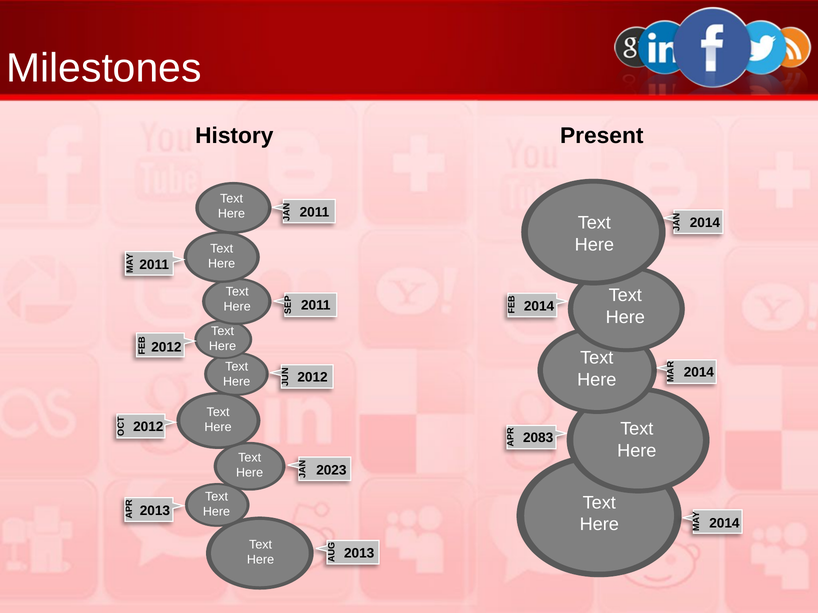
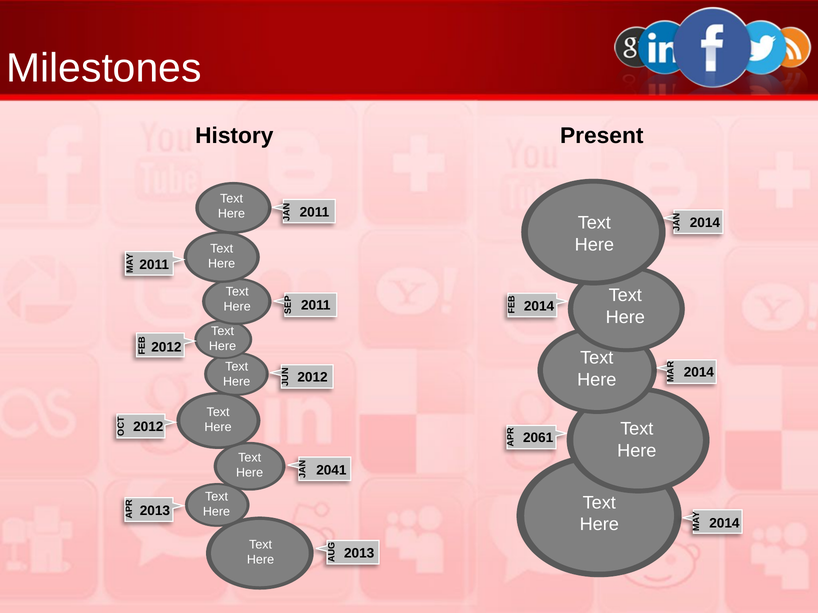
2083: 2083 -> 2061
2023: 2023 -> 2041
